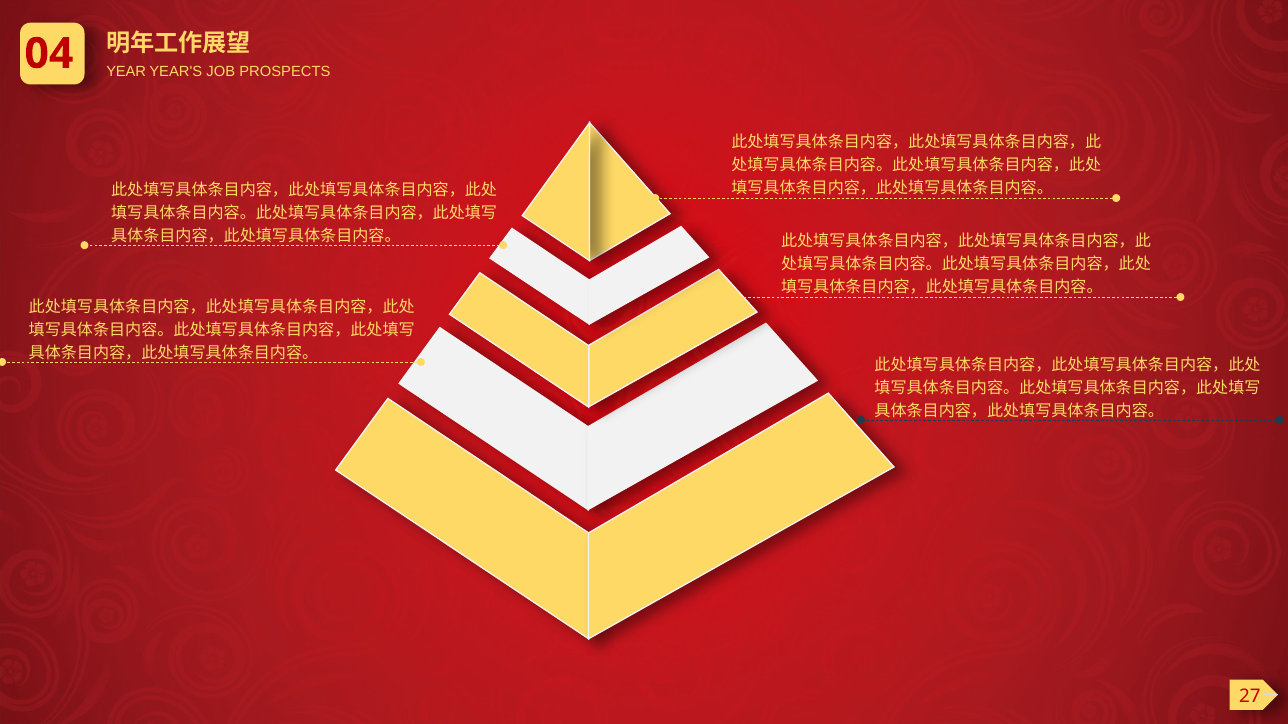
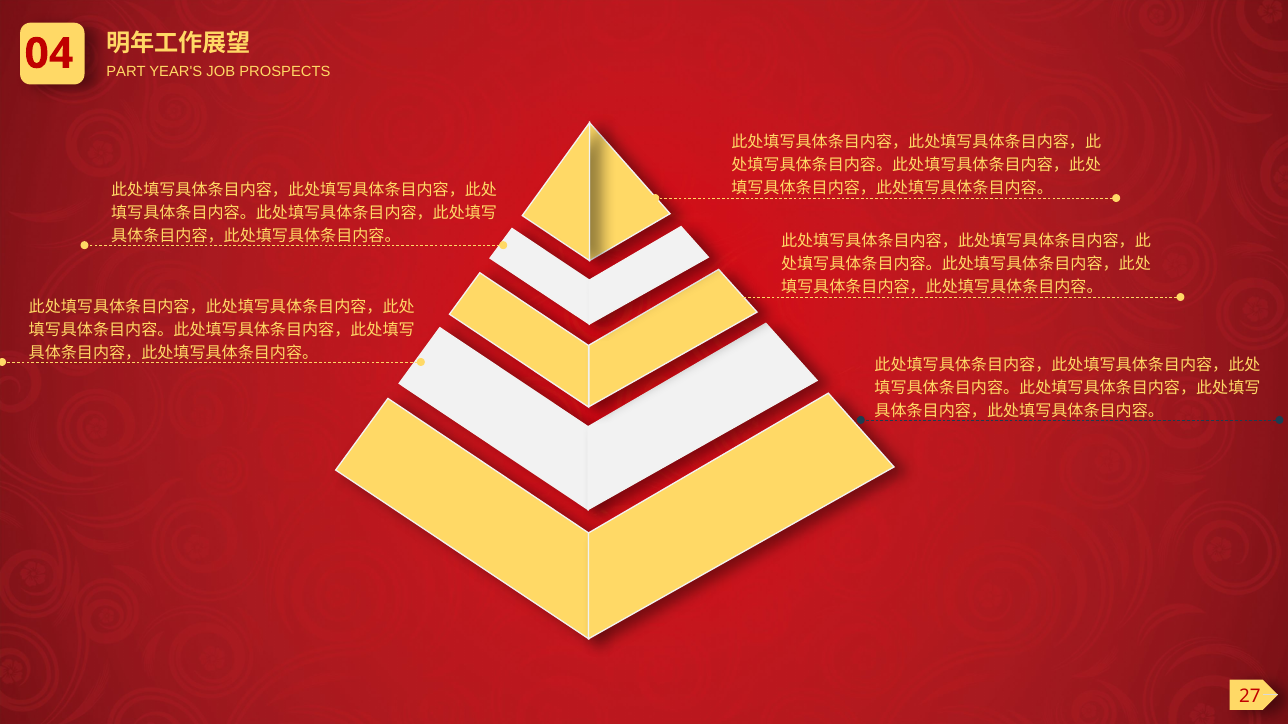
YEAR: YEAR -> PART
